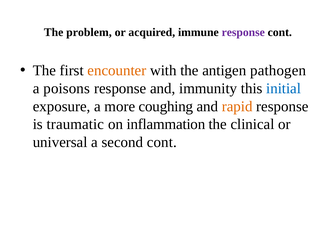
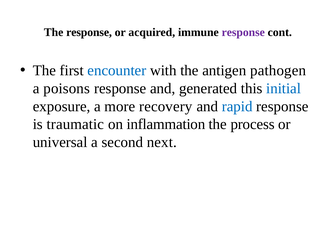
The problem: problem -> response
encounter colour: orange -> blue
immunity: immunity -> generated
coughing: coughing -> recovery
rapid colour: orange -> blue
clinical: clinical -> process
second cont: cont -> next
